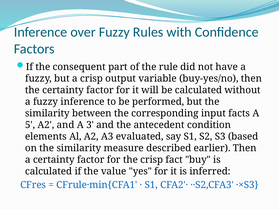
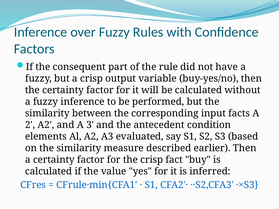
5: 5 -> 2
